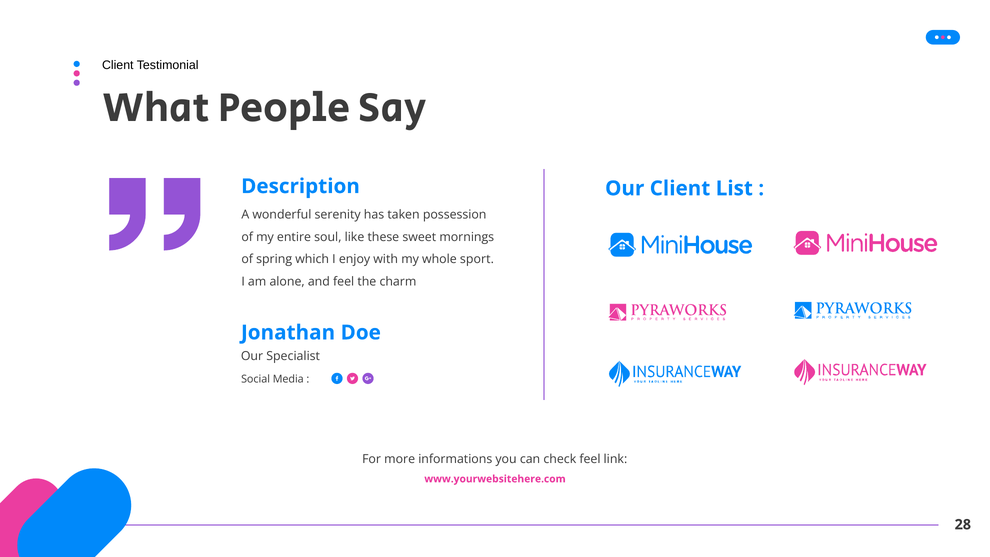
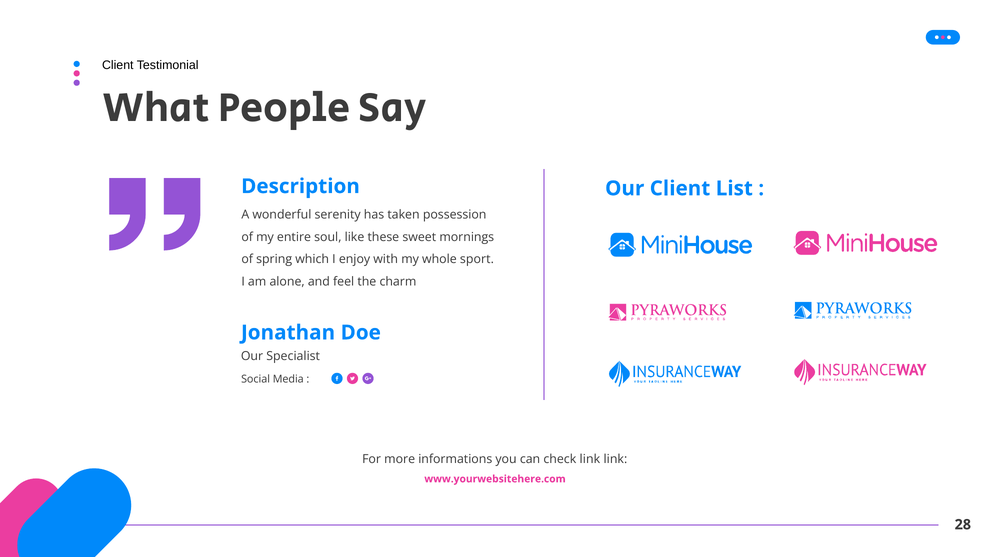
check feel: feel -> link
